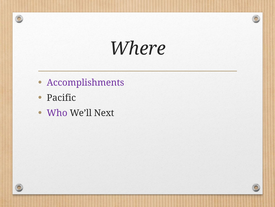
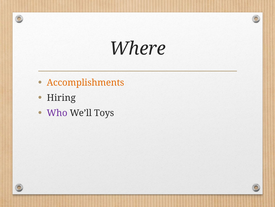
Accomplishments colour: purple -> orange
Pacific: Pacific -> Hiring
Next: Next -> Toys
